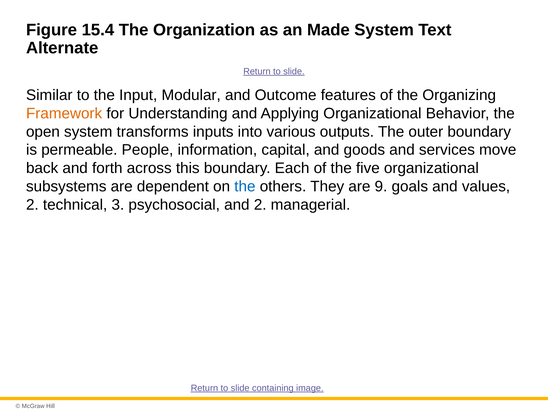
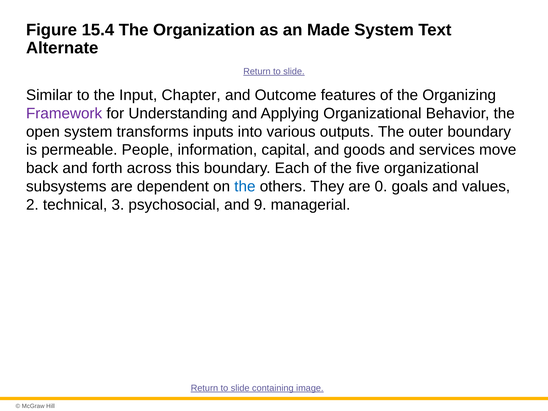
Modular: Modular -> Chapter
Framework colour: orange -> purple
9: 9 -> 0
and 2: 2 -> 9
